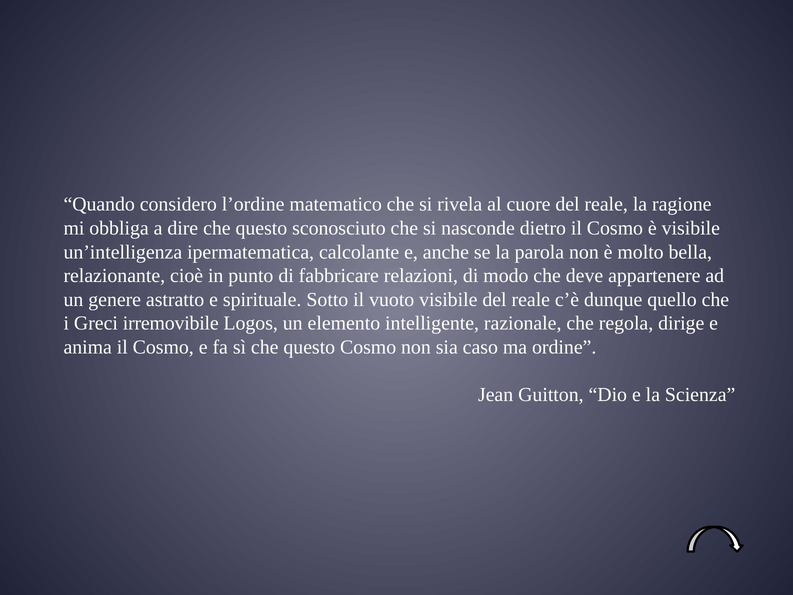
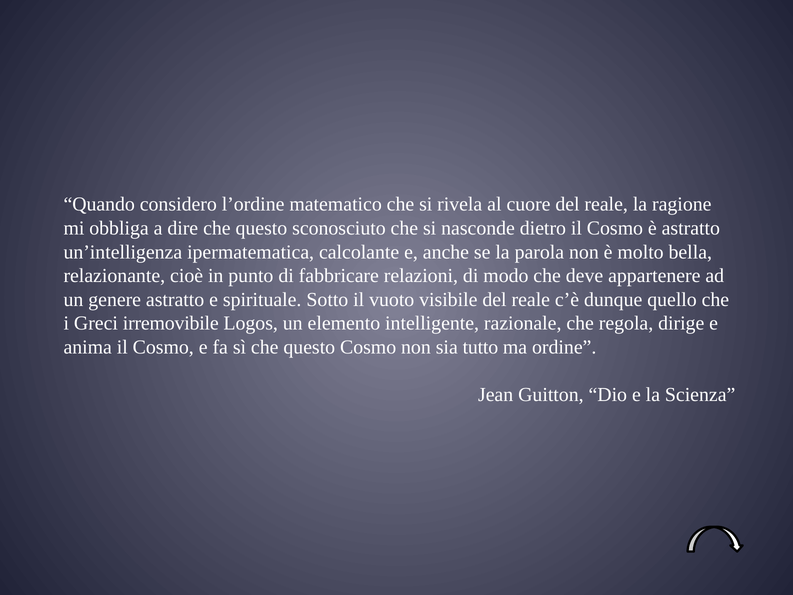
è visibile: visibile -> astratto
caso: caso -> tutto
